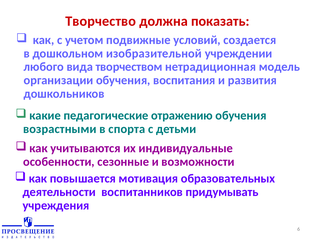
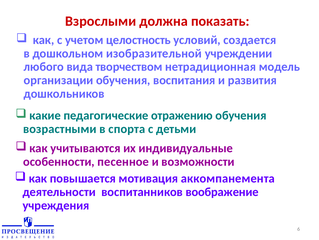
Творчество: Творчество -> Взрослыми
подвижные: подвижные -> целостность
сезонные: сезонные -> песенное
образовательных: образовательных -> аккомпанемента
придумывать: придумывать -> воображение
